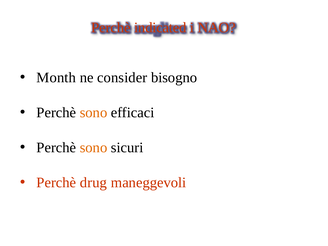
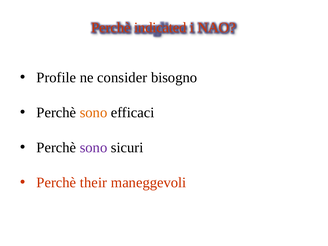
Month: Month -> Profile
sono at (94, 148) colour: orange -> purple
drug: drug -> their
